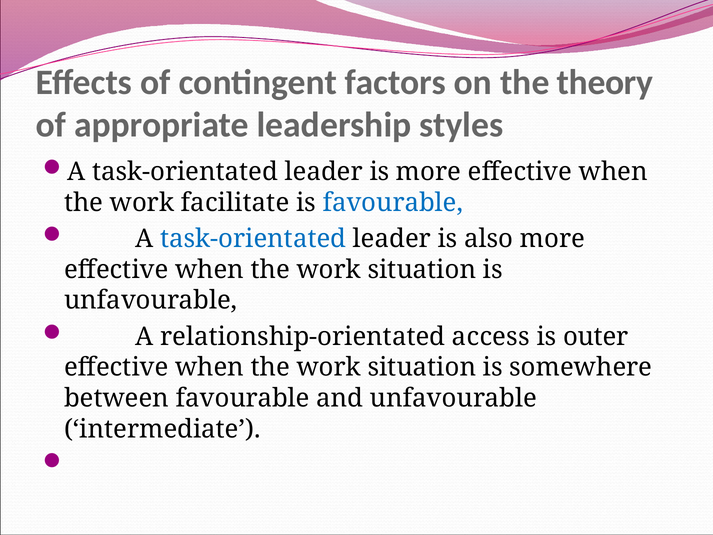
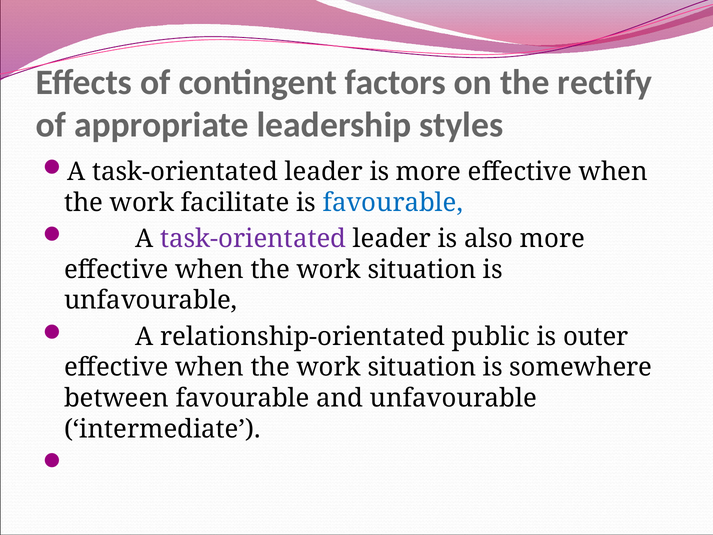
theory: theory -> rectify
task-orientated at (253, 239) colour: blue -> purple
access: access -> public
